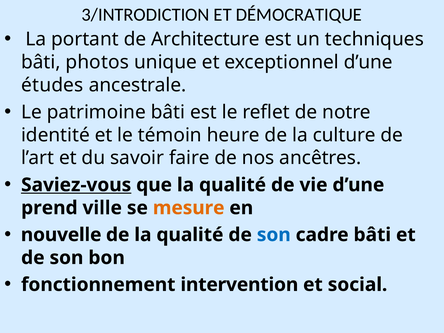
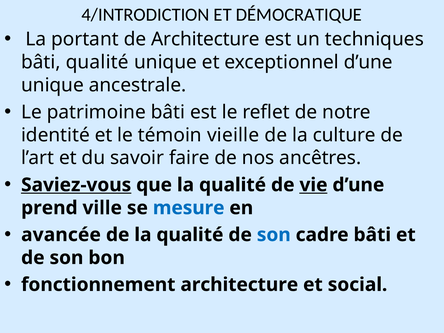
3/INTRODICTION: 3/INTRODICTION -> 4/INTRODICTION
bâti photos: photos -> qualité
études at (52, 85): études -> unique
heure: heure -> vieille
vie underline: none -> present
mesure colour: orange -> blue
nouvelle: nouvelle -> avancée
fonctionnement intervention: intervention -> architecture
